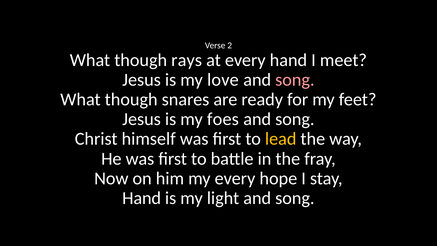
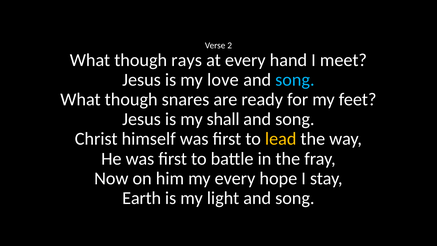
song at (295, 80) colour: pink -> light blue
foes: foes -> shall
Hand at (142, 198): Hand -> Earth
